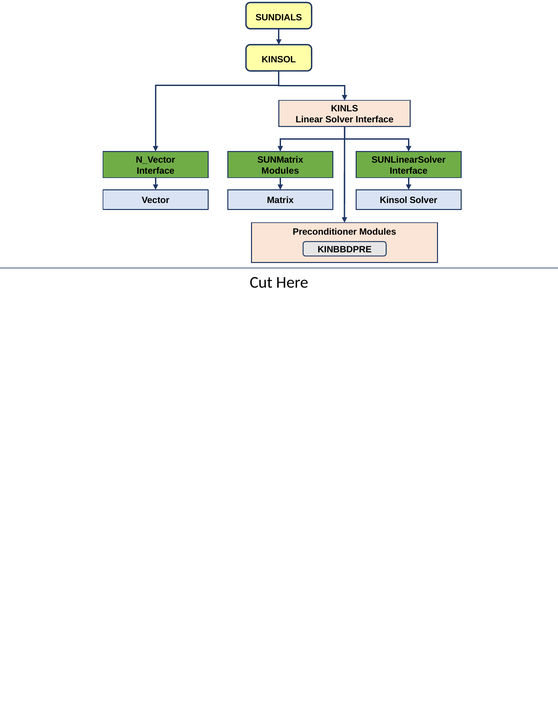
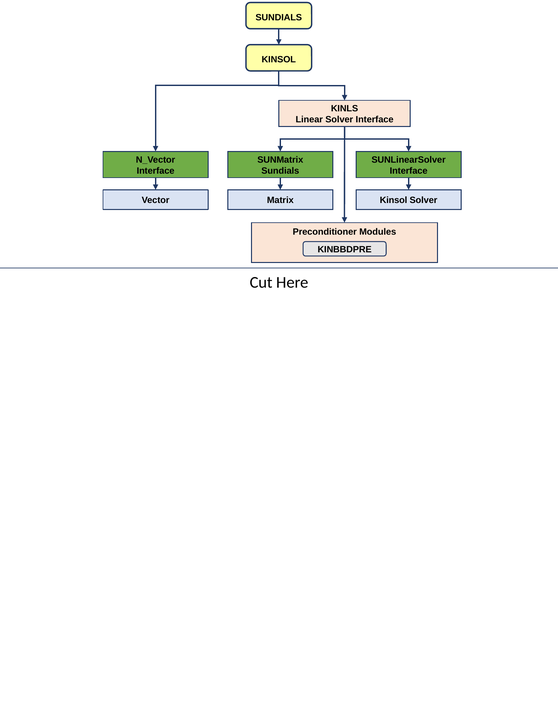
Modules at (280, 171): Modules -> Sundials
